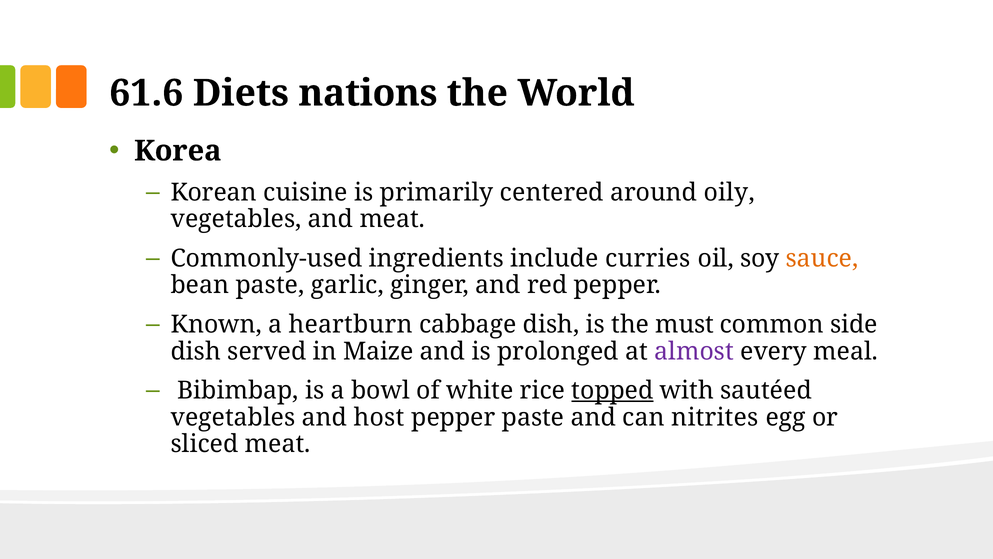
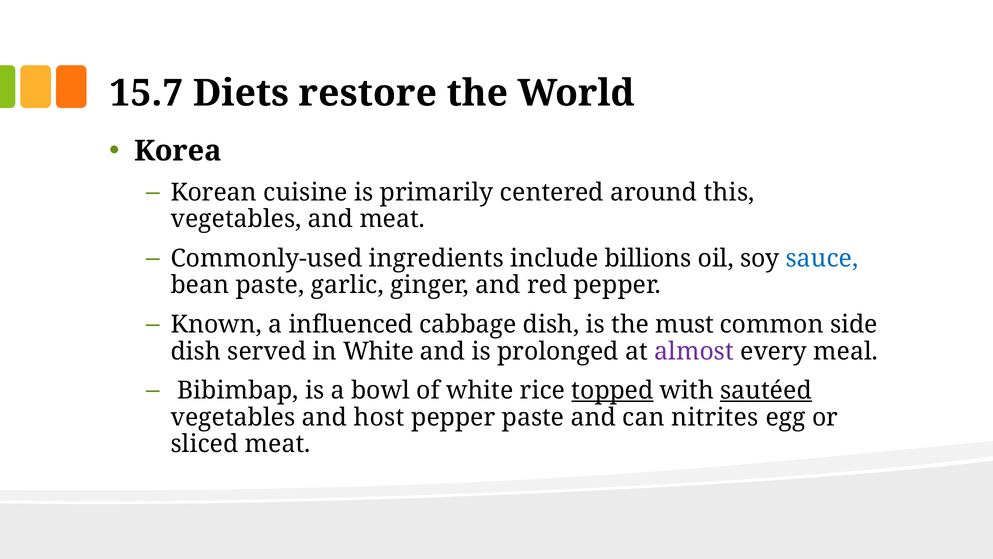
61.6: 61.6 -> 15.7
nations: nations -> restore
oily: oily -> this
curries: curries -> billions
sauce colour: orange -> blue
heartburn: heartburn -> influenced
in Maize: Maize -> White
sautéed underline: none -> present
